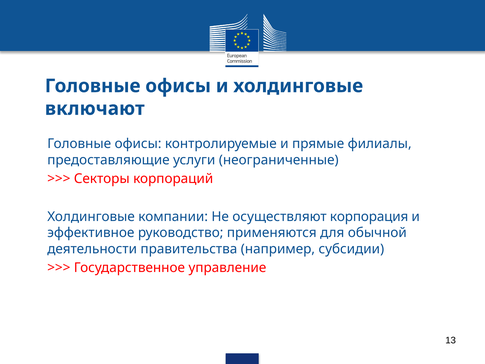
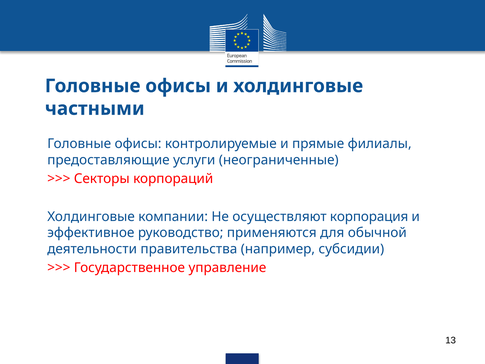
включают: включают -> частными
